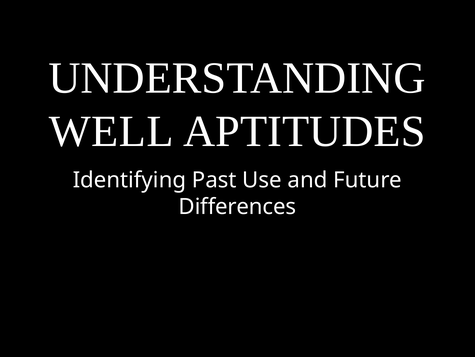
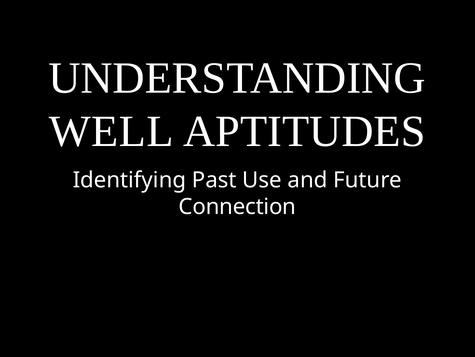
Differences: Differences -> Connection
